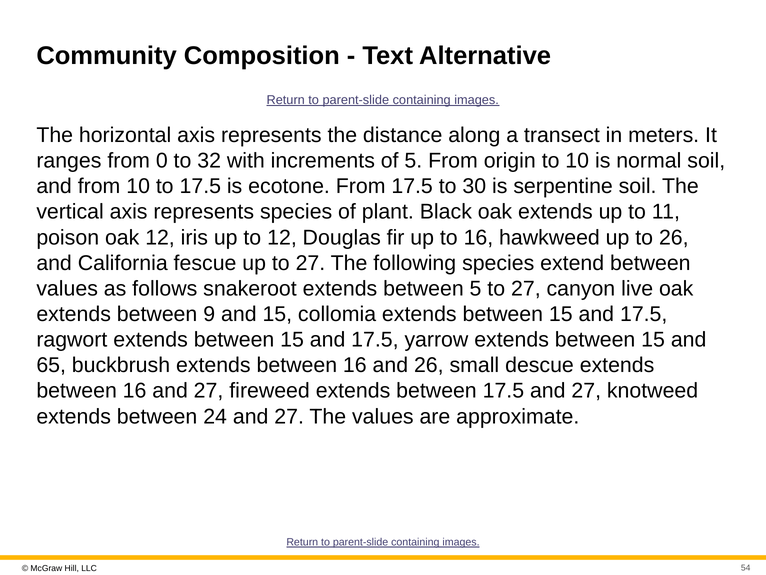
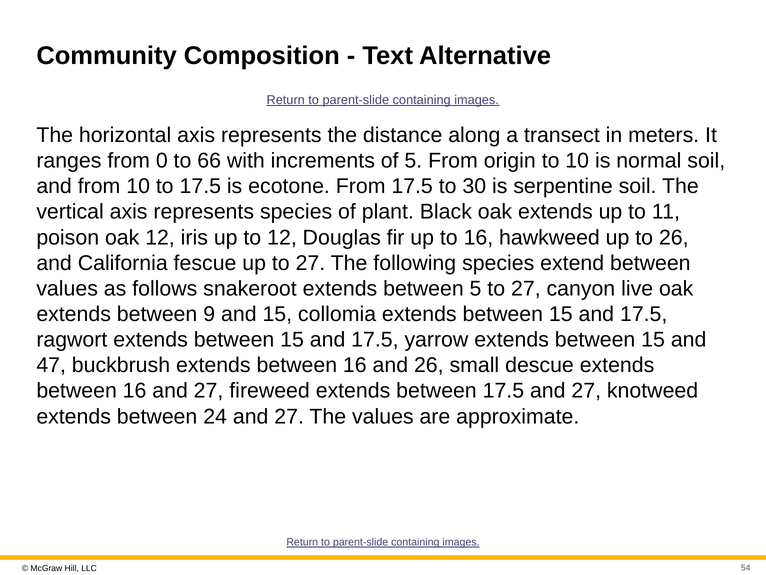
32: 32 -> 66
65: 65 -> 47
